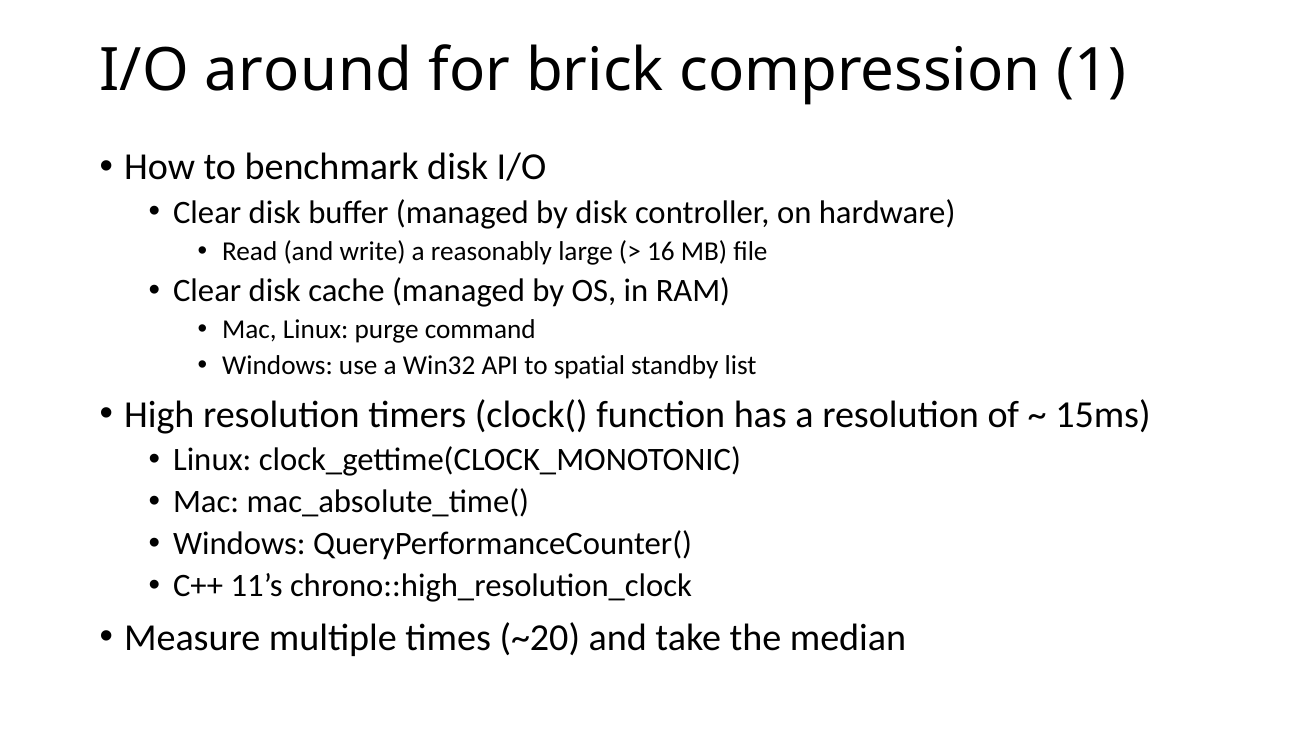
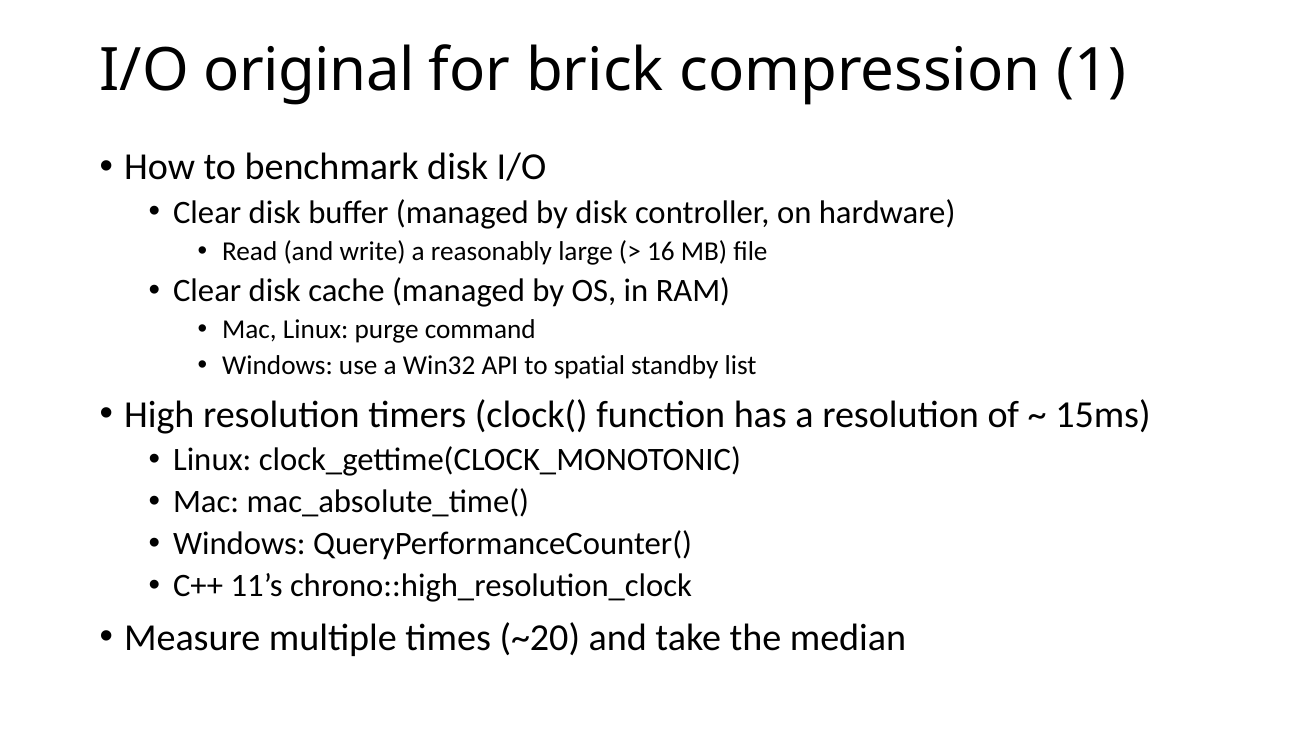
around: around -> original
